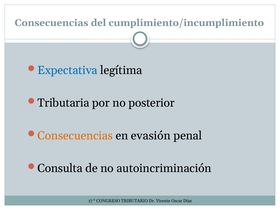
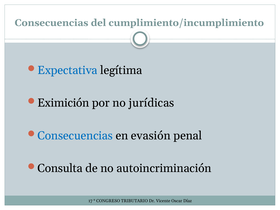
Tributaria: Tributaria -> Eximición
posterior: posterior -> jurídicas
Consecuencias at (75, 136) colour: orange -> blue
